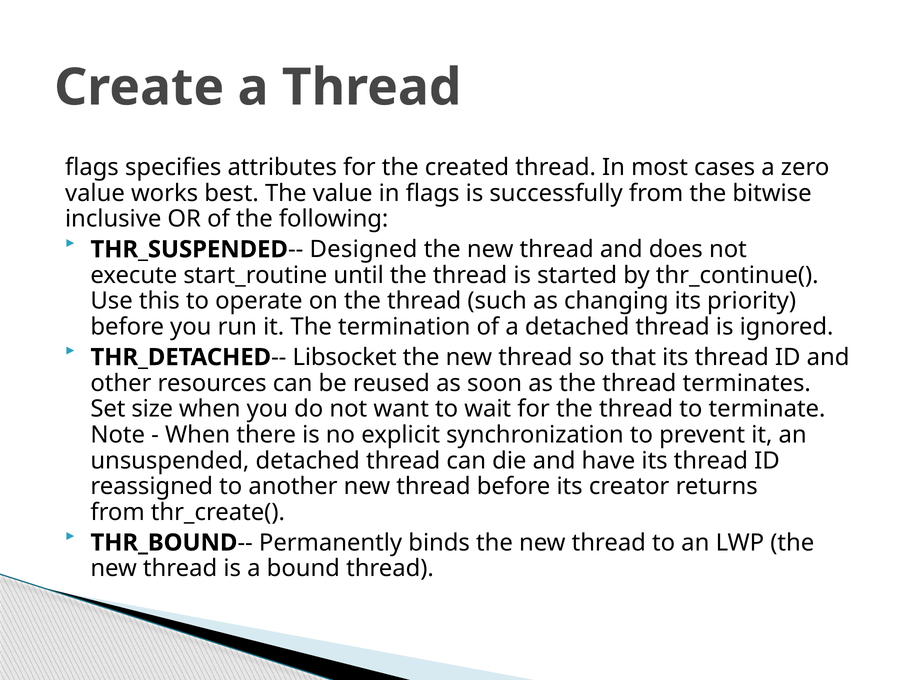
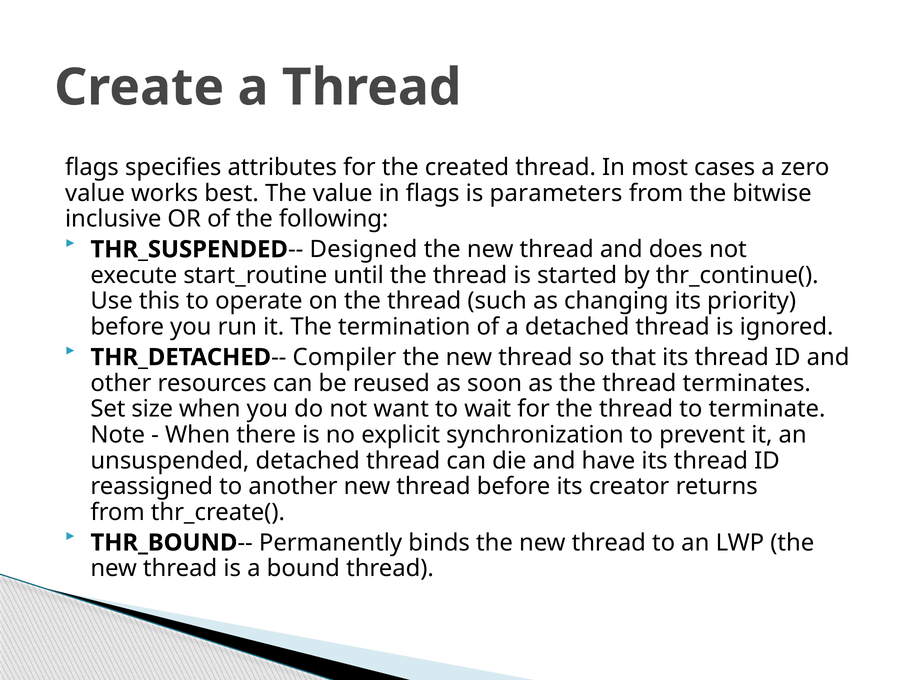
successfully: successfully -> parameters
Libsocket: Libsocket -> Compiler
